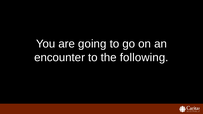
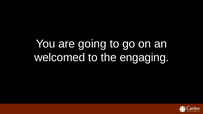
encounter: encounter -> welcomed
following: following -> engaging
